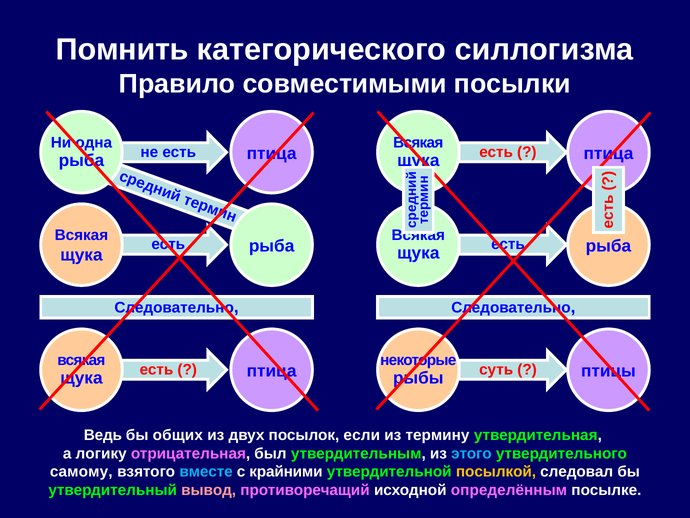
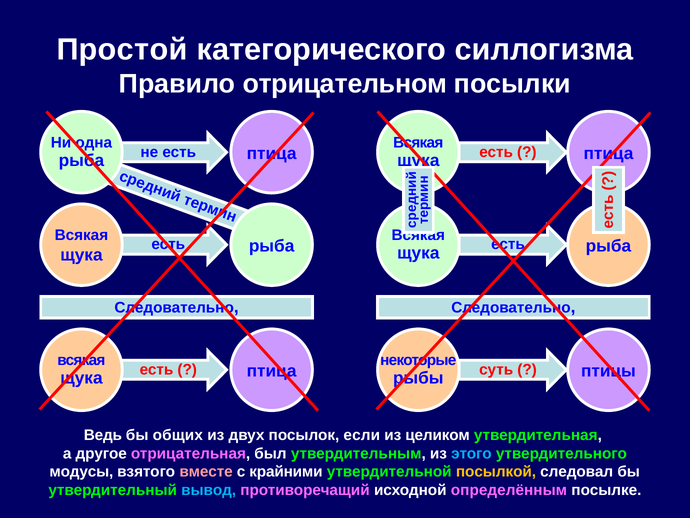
Помнить: Помнить -> Простой
совместимыми: совместимыми -> отрицательном
термину: термину -> целиком
логику: логику -> другое
самому: самому -> модусы
вместе colour: light blue -> pink
вывод colour: pink -> light blue
